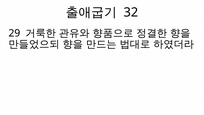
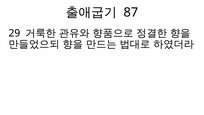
32: 32 -> 87
